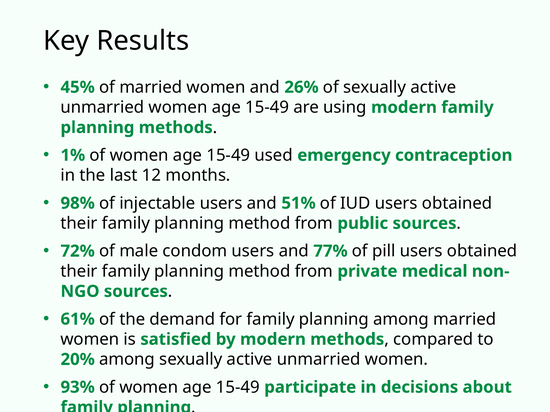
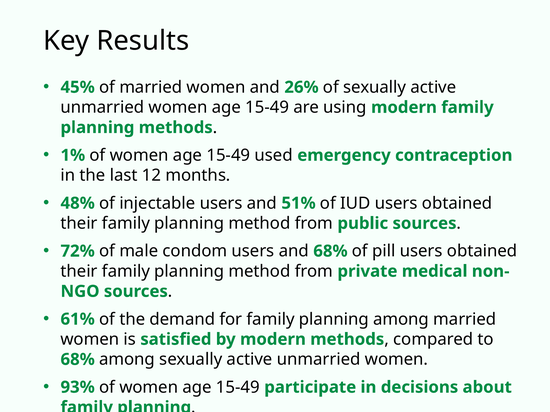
98%: 98% -> 48%
and 77%: 77% -> 68%
20% at (78, 360): 20% -> 68%
